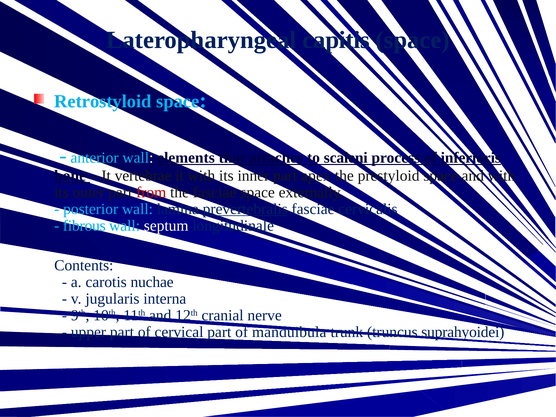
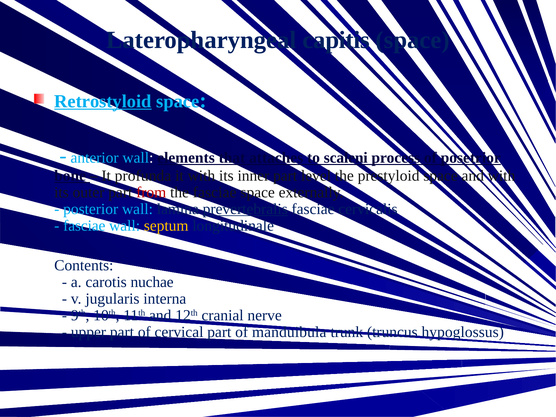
Retrostyloid underline: none -> present
inferioris: inferioris -> posetrior
vertebrae: vertebrae -> profunda
apex: apex -> level
fibrous at (84, 226): fibrous -> fasciae
septum colour: white -> yellow
suprahyoidei: suprahyoidei -> hypoglossus
